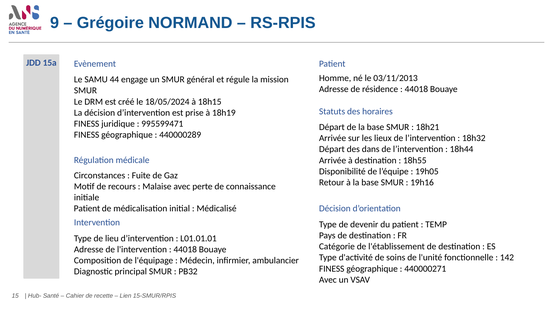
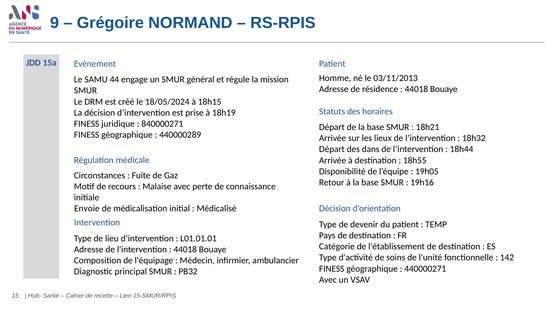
995599471: 995599471 -> 840000271
Patient at (87, 209): Patient -> Envoie
